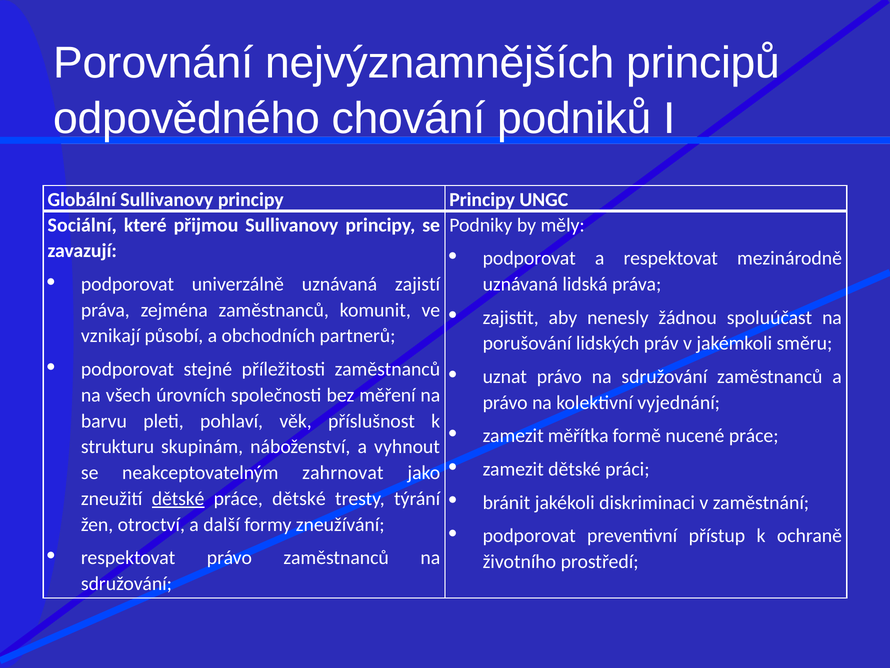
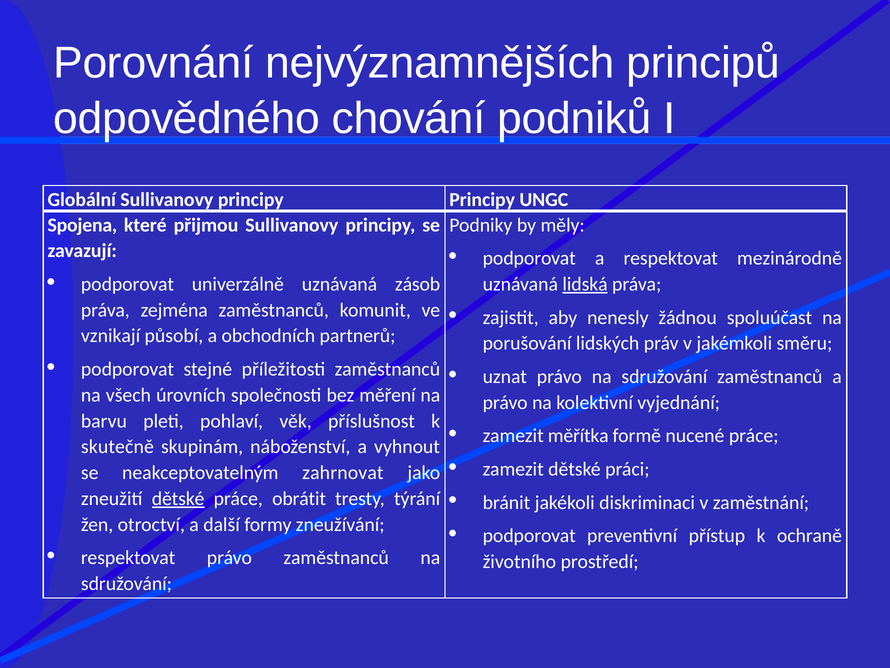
Sociální: Sociální -> Spojena
zajistí: zajistí -> zásob
lidská underline: none -> present
strukturu: strukturu -> skutečně
práce dětské: dětské -> obrátit
